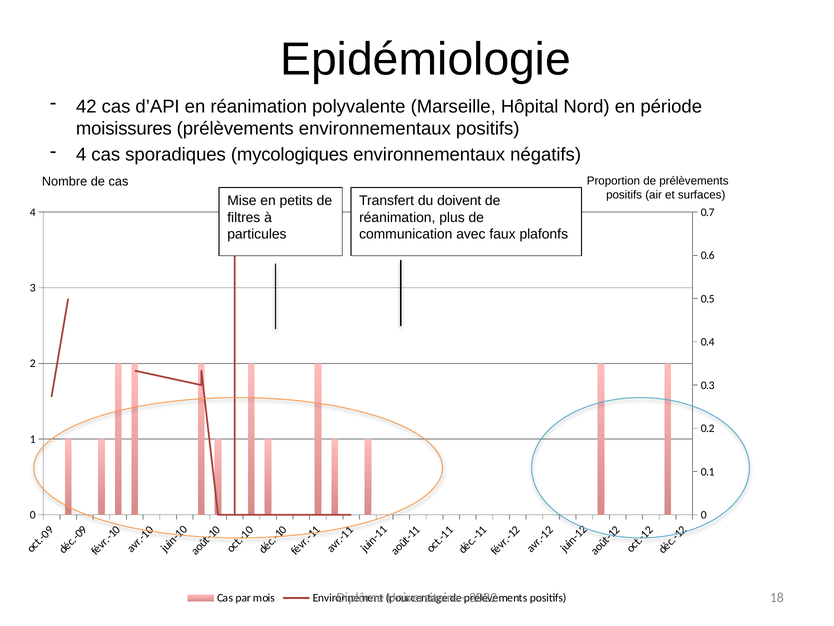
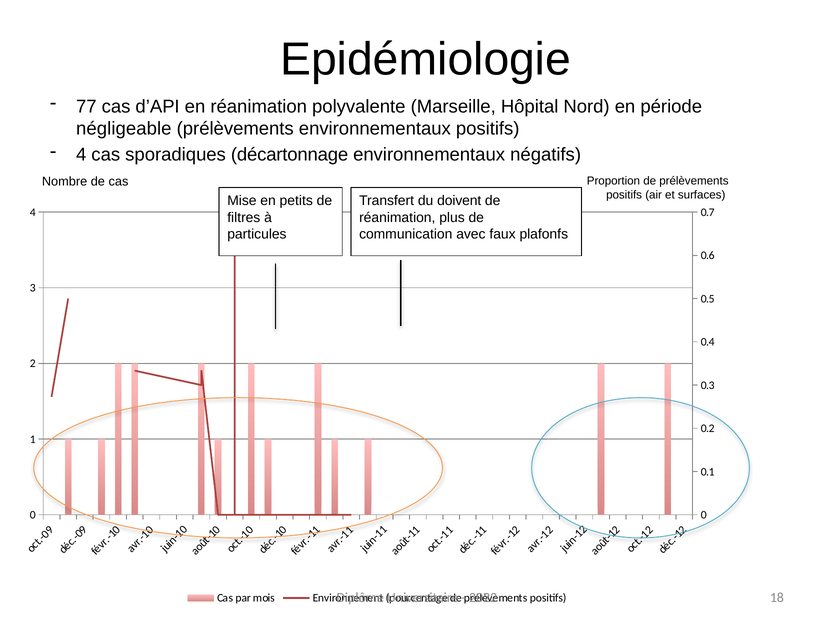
42: 42 -> 77
moisissures: moisissures -> négligeable
mycologiques: mycologiques -> décartonnage
